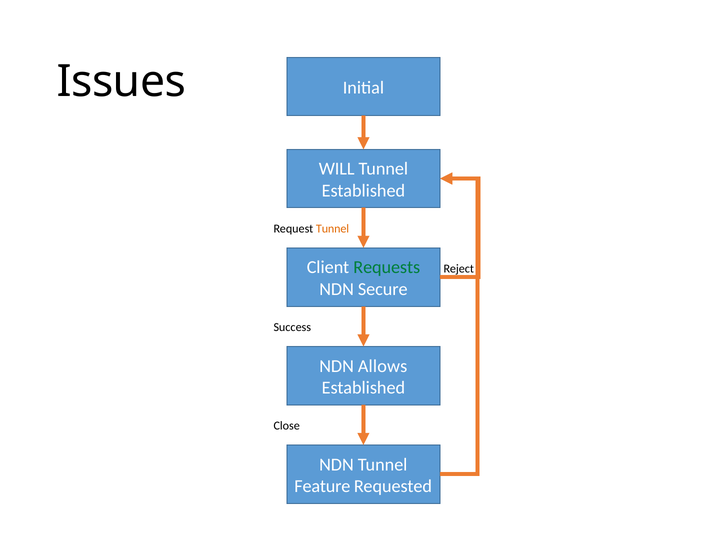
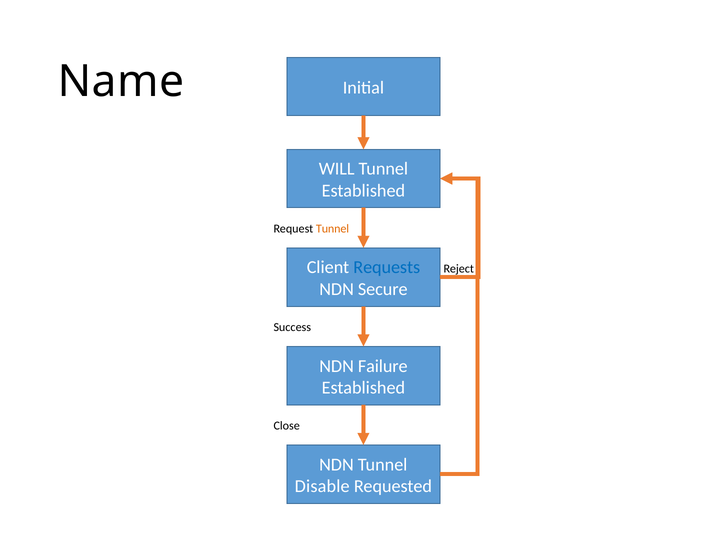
Issues: Issues -> Name
Requests colour: green -> blue
Allows: Allows -> Failure
Feature: Feature -> Disable
